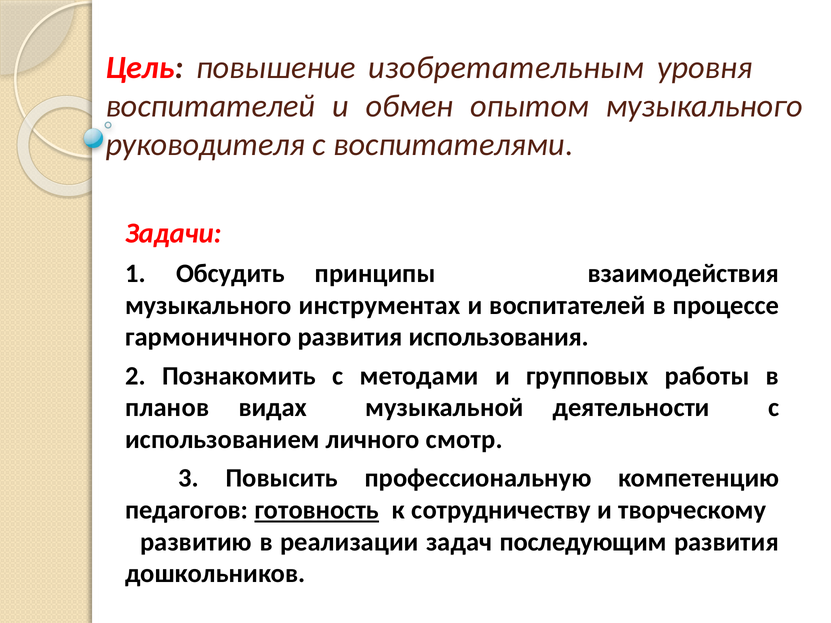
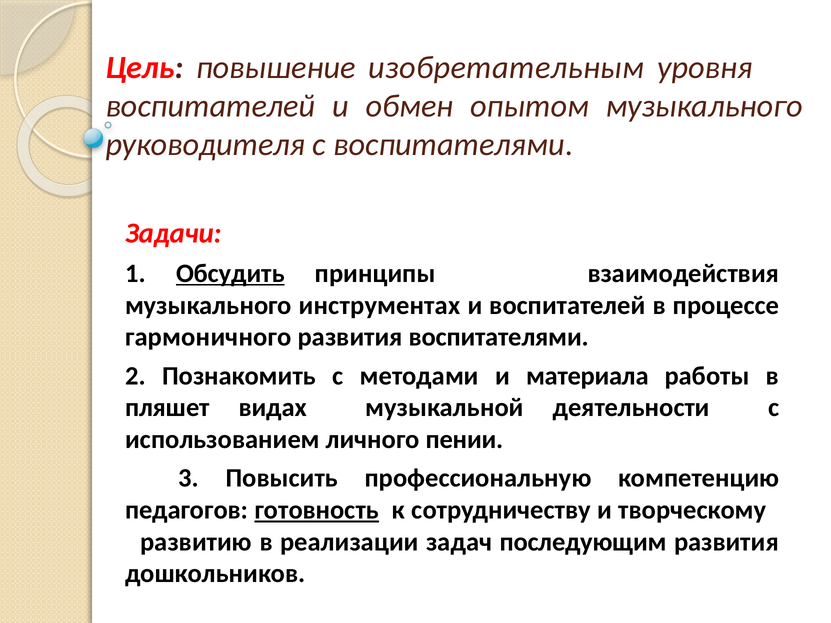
Обсудить underline: none -> present
развития использования: использования -> воспитателями
групповых: групповых -> материала
планов: планов -> пляшет
смотр: смотр -> пении
